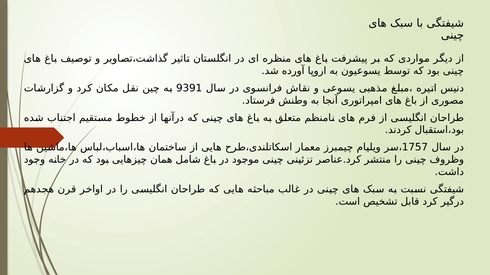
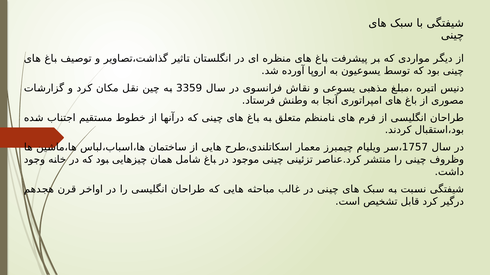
9391: 9391 -> 3359
